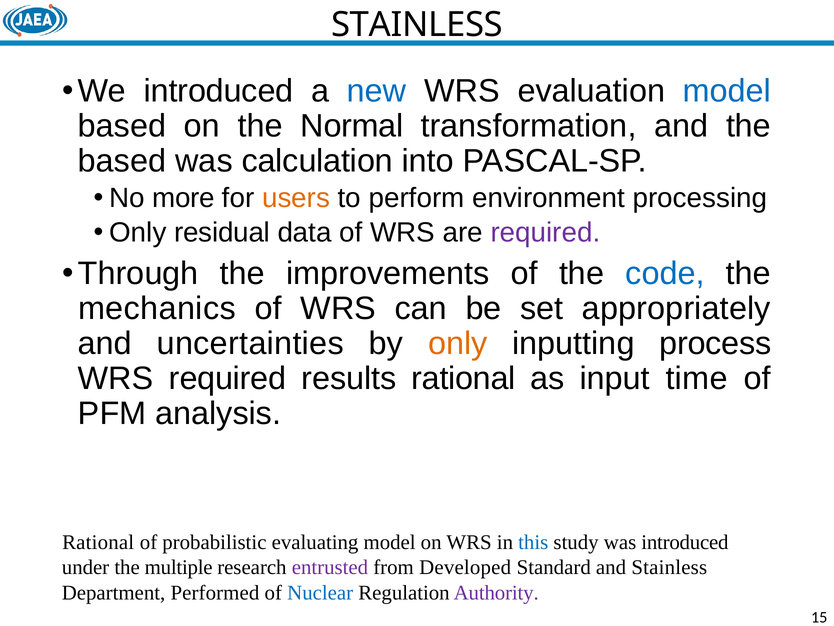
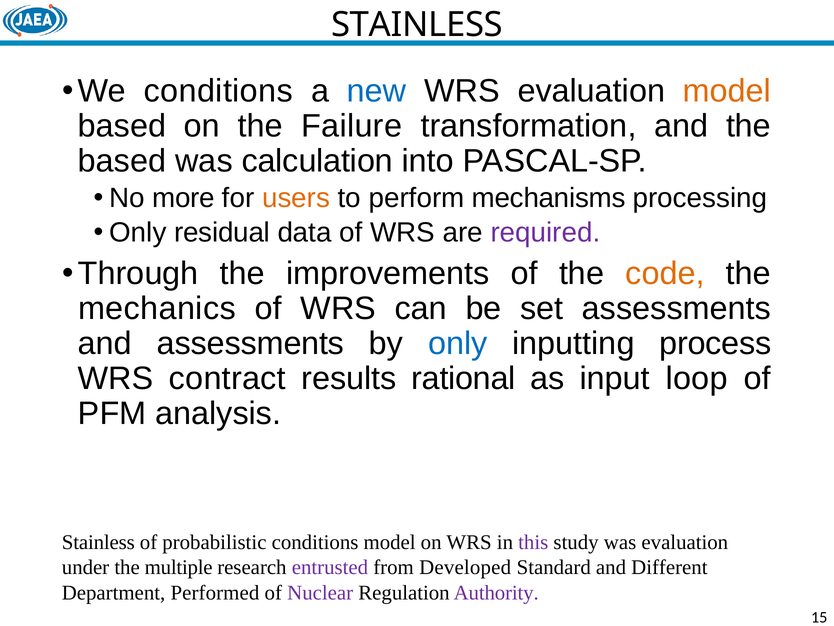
We introduced: introduced -> conditions
model at (727, 91) colour: blue -> orange
Normal: Normal -> Failure
environment: environment -> mechanisms
code colour: blue -> orange
set appropriately: appropriately -> assessments
and uncertainties: uncertainties -> assessments
only at (458, 343) colour: orange -> blue
WRS required: required -> contract
time: time -> loop
Rational at (98, 542): Rational -> Stainless
probabilistic evaluating: evaluating -> conditions
this colour: blue -> purple
was introduced: introduced -> evaluation
and Stainless: Stainless -> Different
Nuclear colour: blue -> purple
